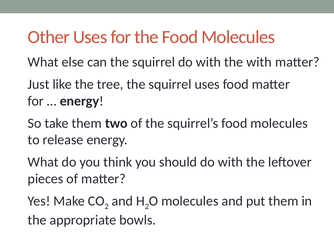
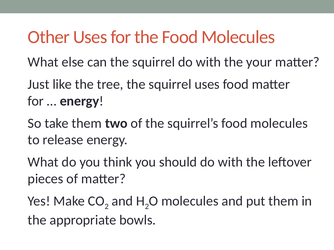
the with: with -> your
